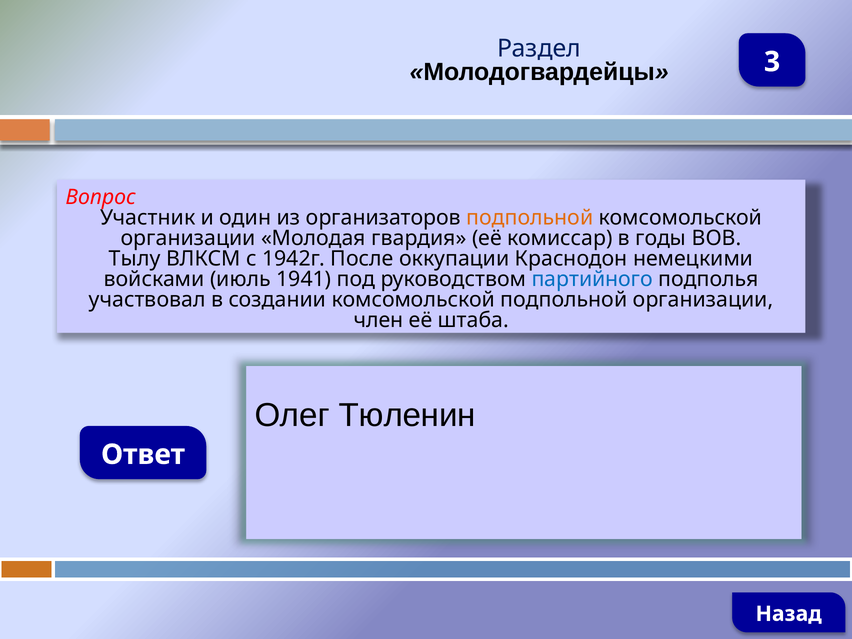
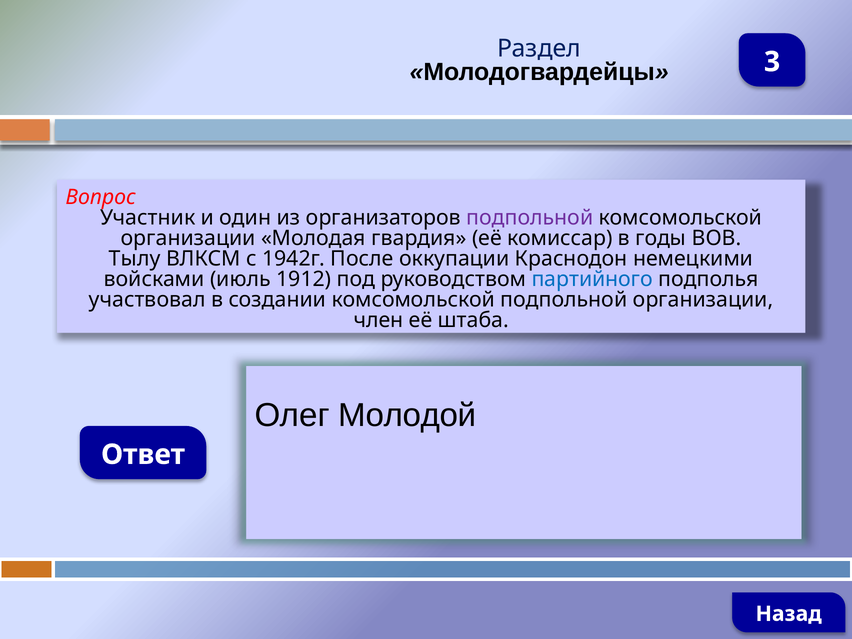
подпольной at (530, 218) colour: orange -> purple
1941: 1941 -> 1912
Тюленин: Тюленин -> Молодой
